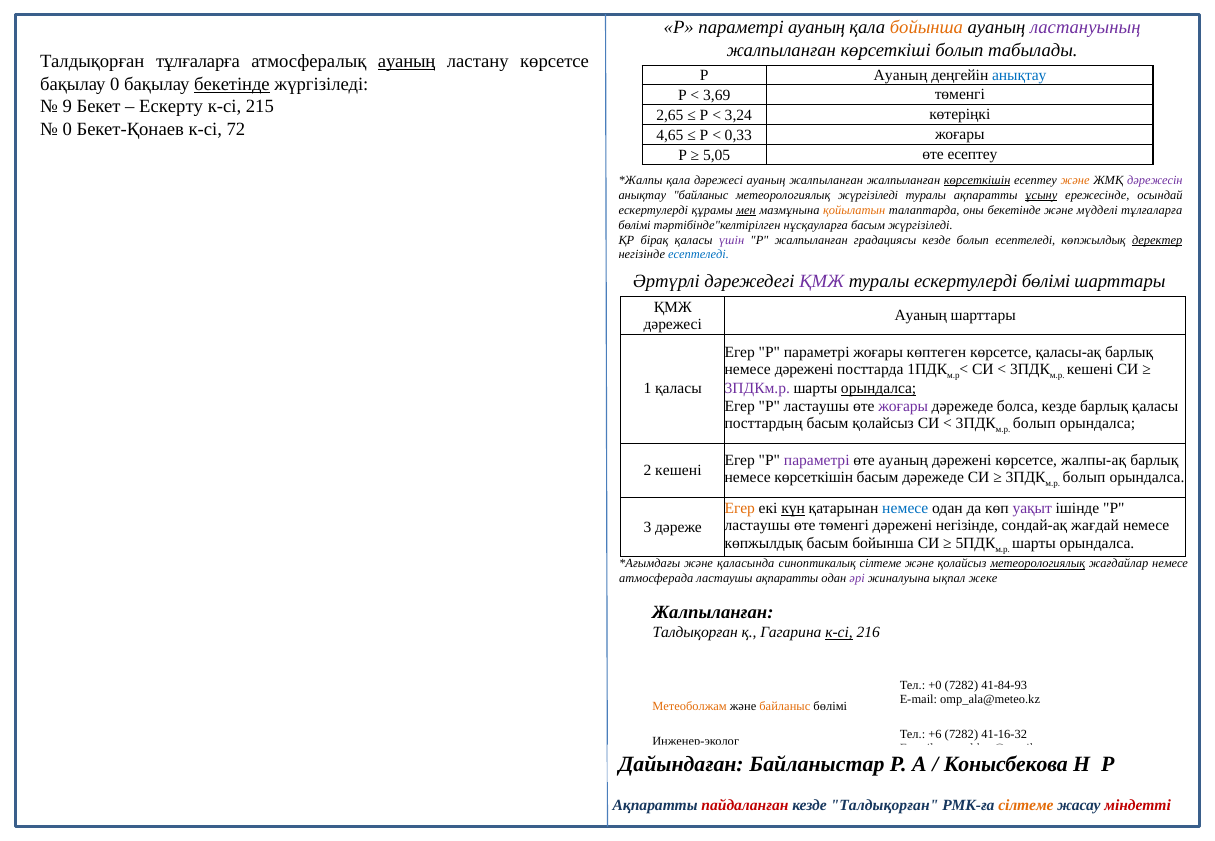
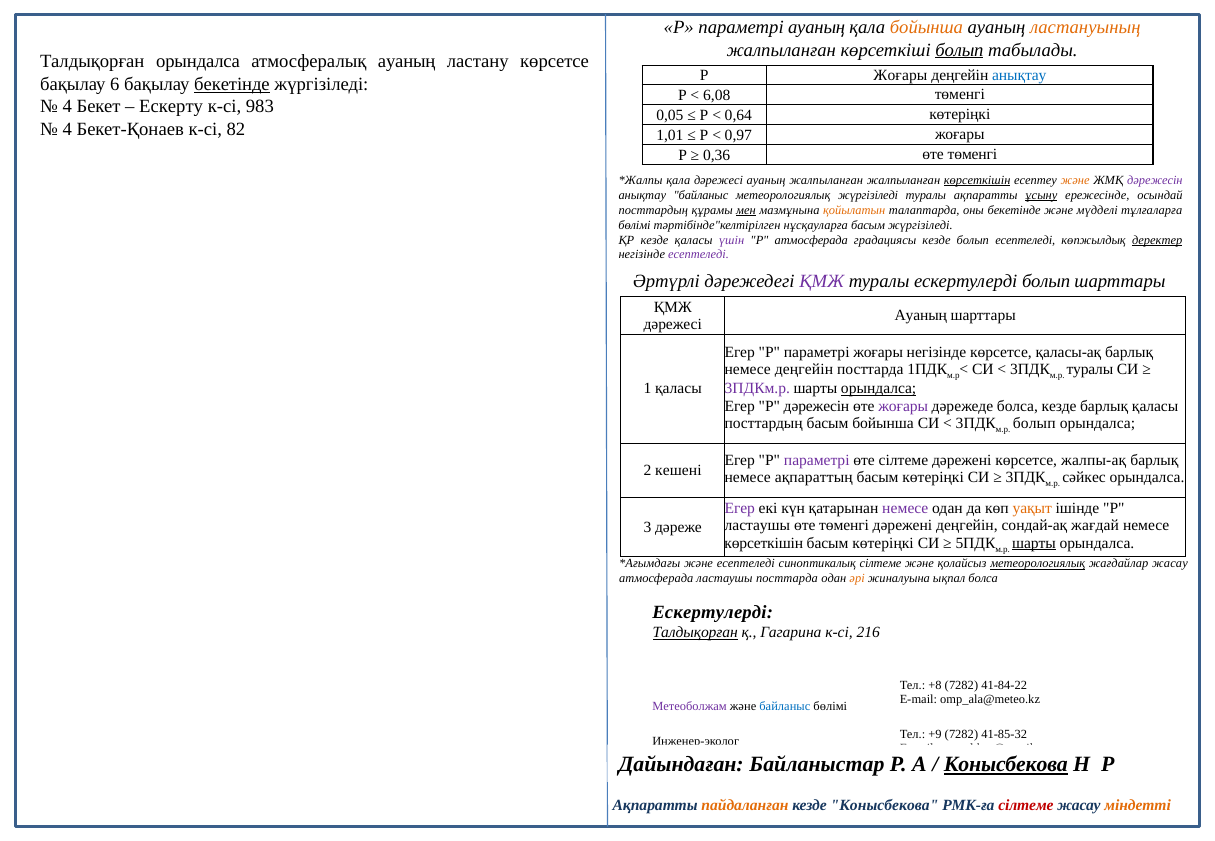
ластануының colour: purple -> orange
болып at (960, 50) underline: none -> present
Талдықорған тұлғаларға: тұлғаларға -> орындалса
ауаның at (407, 62) underline: present -> none
Р Ауаның: Ауаның -> Жоғары
бақылау 0: 0 -> 6
3,69: 3,69 -> 6,08
9 at (67, 107): 9 -> 4
215: 215 -> 983
2,65: 2,65 -> 0,05
3,24: 3,24 -> 0,64
0 at (67, 129): 0 -> 4
72: 72 -> 82
4,65: 4,65 -> 1,01
0,33: 0,33 -> 0,97
5,05: 5,05 -> 0,36
есептеу at (972, 155): есептеу -> төменгі
ескертулерді at (653, 210): ескертулерді -> посттардың
ҚР бірақ: бірақ -> кезде
Р жалпыланған: жалпыланған -> атмосферада
есептеледі at (699, 255) colour: blue -> purple
ескертулерді бөлімі: бөлімі -> болып
жоғары көптеген: көптеген -> негізінде
немесе дәрежені: дәрежені -> деңгейін
кешені at (1090, 369): кешені -> туралы
P ластаушы: ластаушы -> дәрежесін
басым қолайсыз: қолайсыз -> бойынша
өте ауаның: ауаның -> сілтеме
немесе көрсеткішін: көрсеткішін -> ақпараттың
дәрежеде at (933, 478): дәрежеде -> көтеріңкі
болып at (1084, 478): болып -> сәйкес
Егер at (740, 509) colour: orange -> purple
күн underline: present -> none
немесе at (905, 509) colour: blue -> purple
уақыт colour: purple -> orange
дәрежені негізінде: негізінде -> деңгейін
көпжылдық at (764, 543): көпжылдық -> көрсеткішін
бойынша at (883, 543): бойынша -> көтеріңкі
шарты at (1034, 543) underline: none -> present
және қаласында: қаласында -> есептеледі
жағдайлар немесе: немесе -> жасау
ластаушы ақпаратты: ақпаратты -> посттарда
әрі colour: purple -> orange
ықпал жеке: жеке -> болса
Жалпыланған at (713, 612): Жалпыланған -> Ескертулерді
Талдықорған at (695, 632) underline: none -> present
к-сі at (839, 632) underline: present -> none
+0: +0 -> +8
41-84-93: 41-84-93 -> 41-84-22
Метеоболжам colour: orange -> purple
байланыс at (785, 707) colour: orange -> blue
+6: +6 -> +9
41-16-32: 41-16-32 -> 41-85-32
Конысбекова at (1006, 765) underline: none -> present
пайдаланған colour: red -> orange
кезде Талдықорған: Талдықорған -> Конысбекова
сілтеме at (1026, 806) colour: orange -> red
міндетті colour: red -> orange
